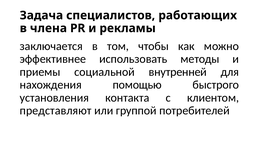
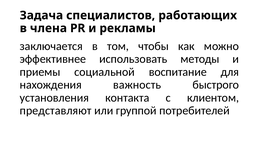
внутренней: внутренней -> воспитание
помощью: помощью -> важность
